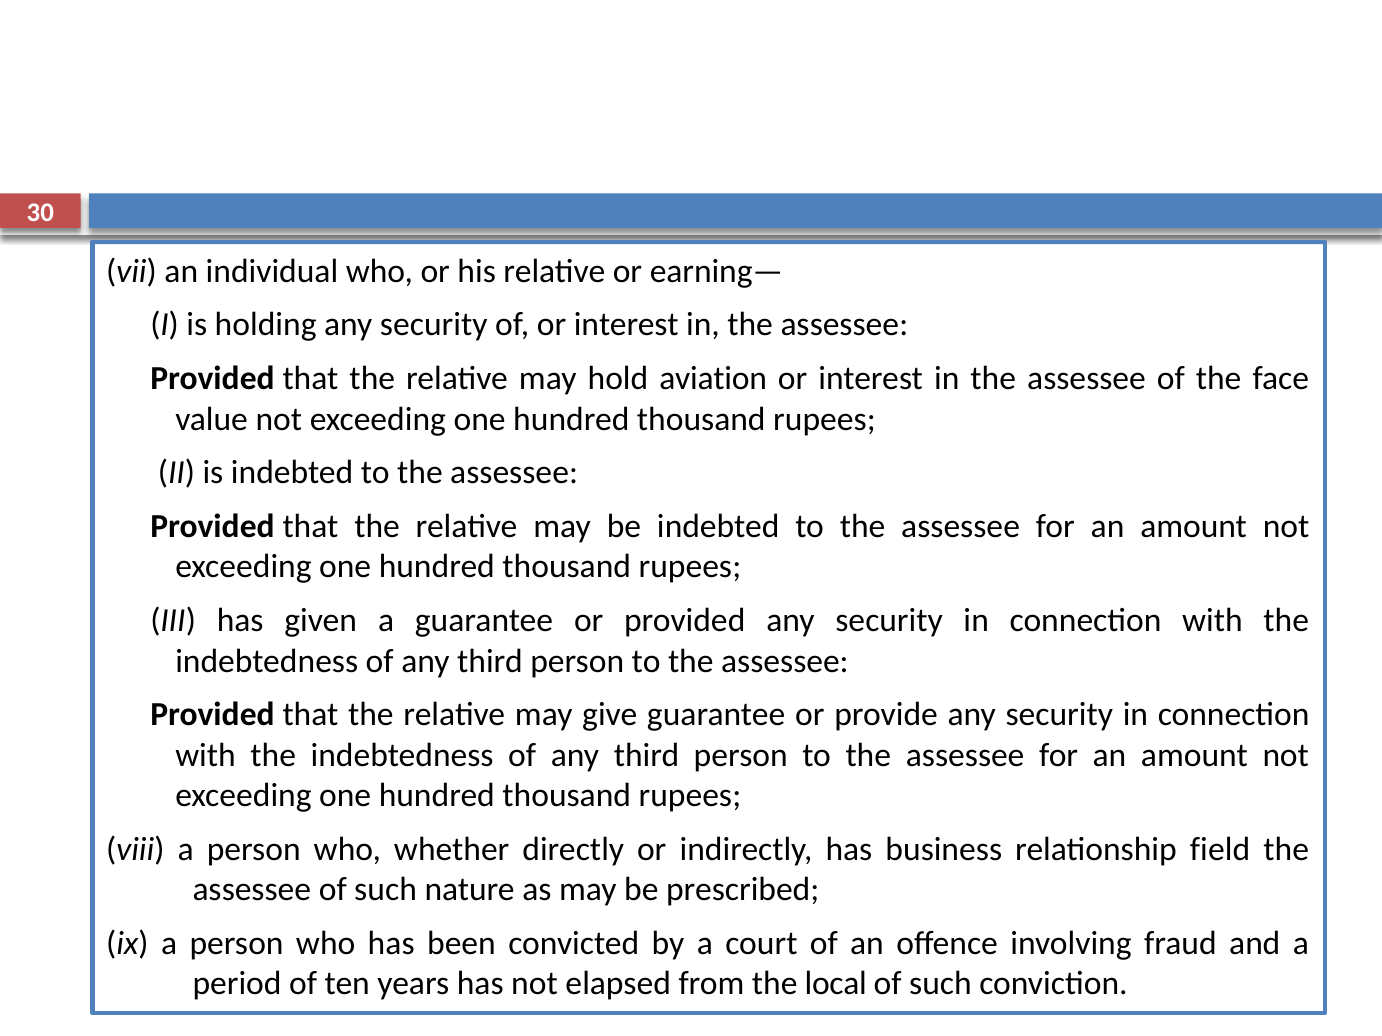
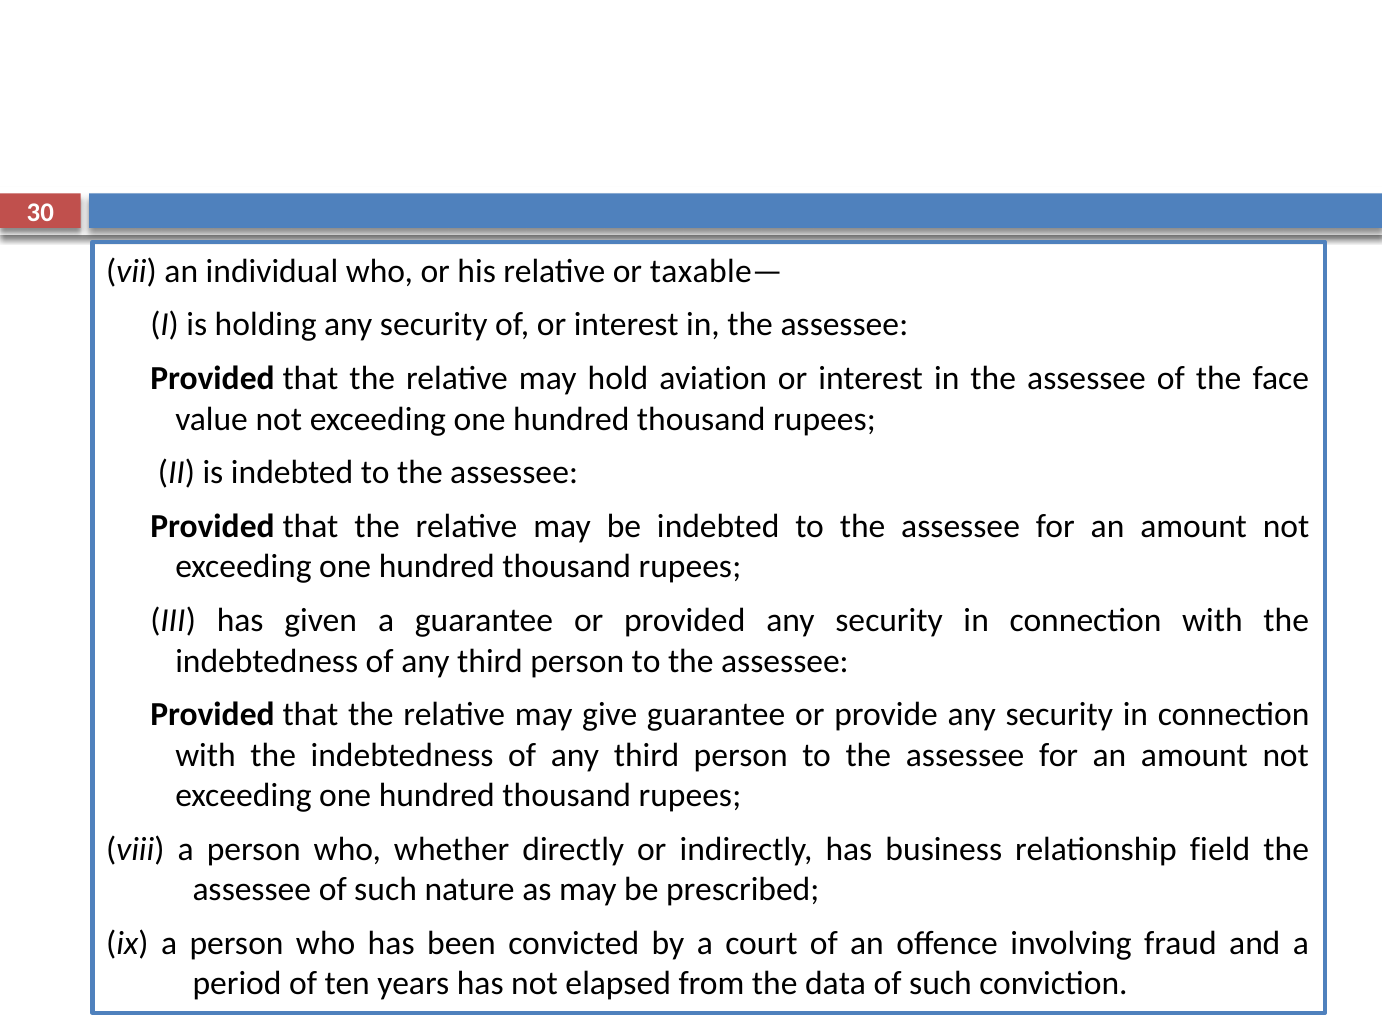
earning—: earning— -> taxable—
local: local -> data
